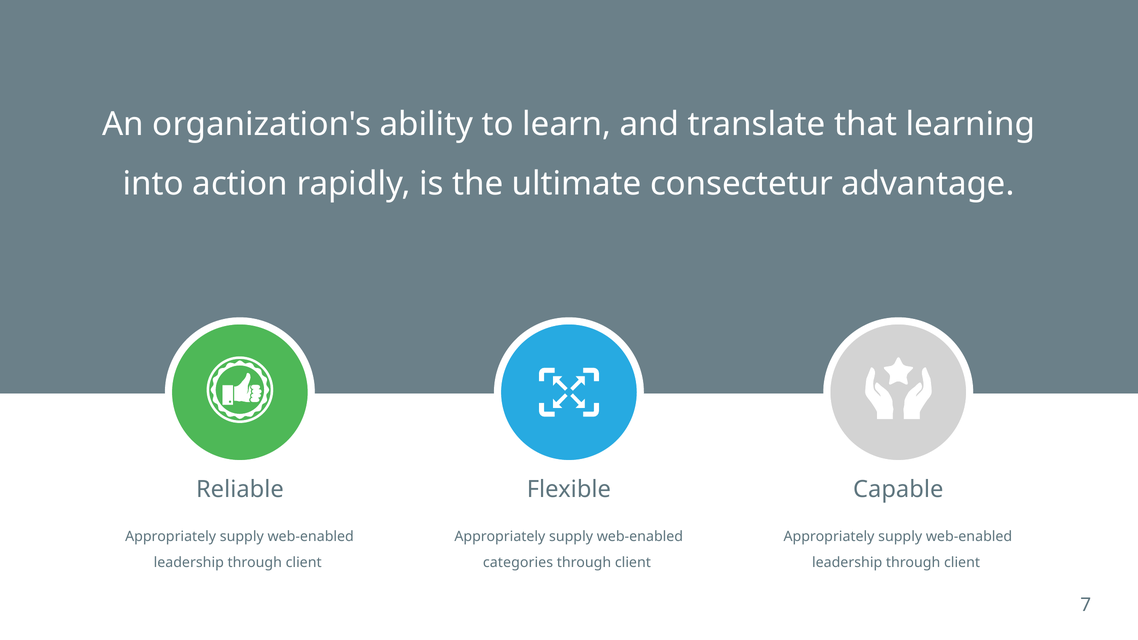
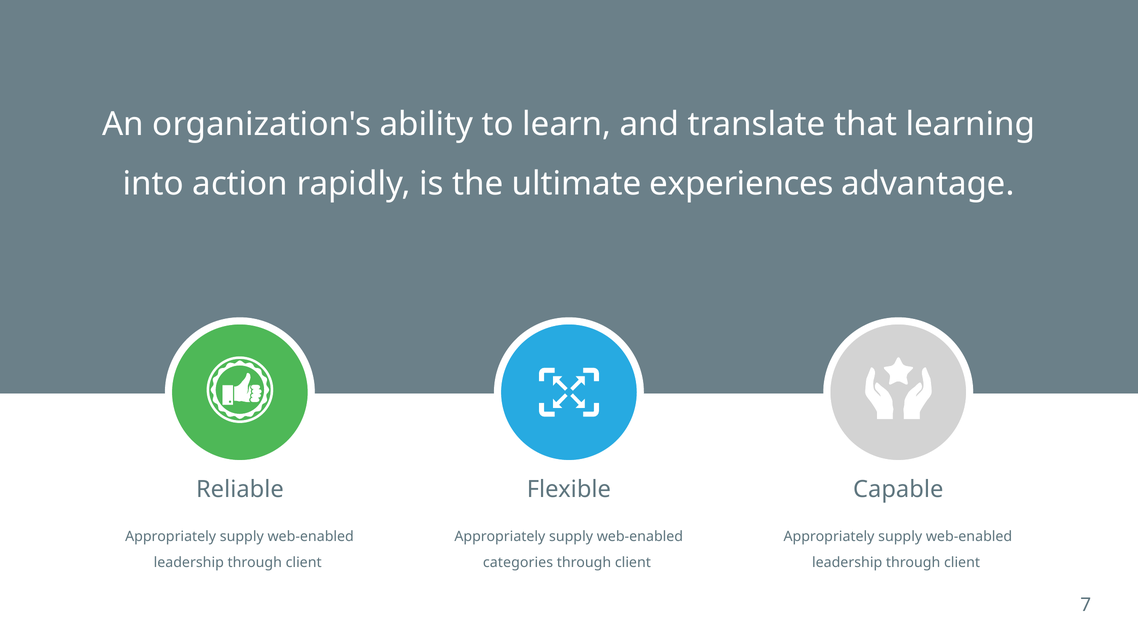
consectetur: consectetur -> experiences
